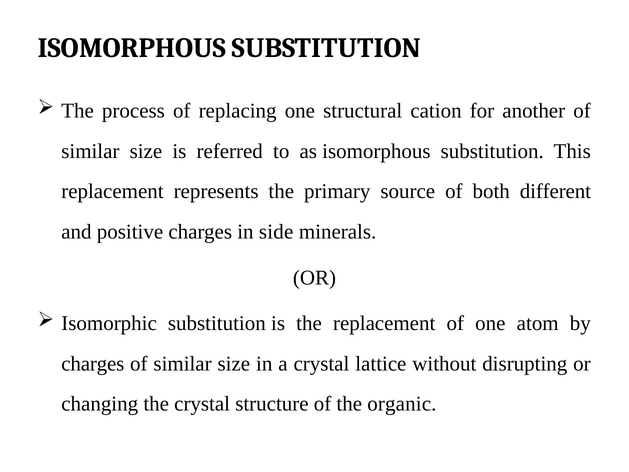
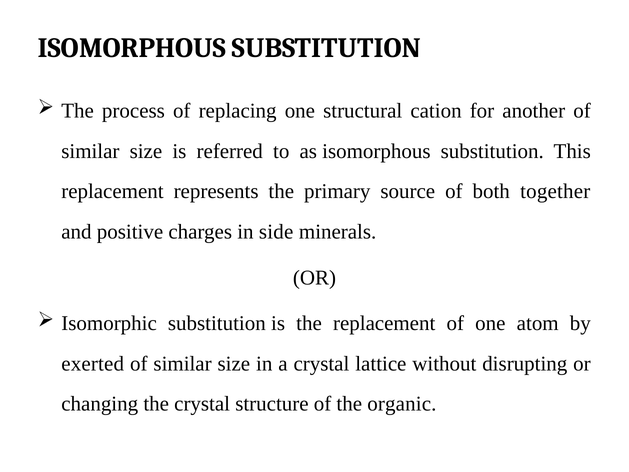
different: different -> together
charges at (93, 364): charges -> exerted
